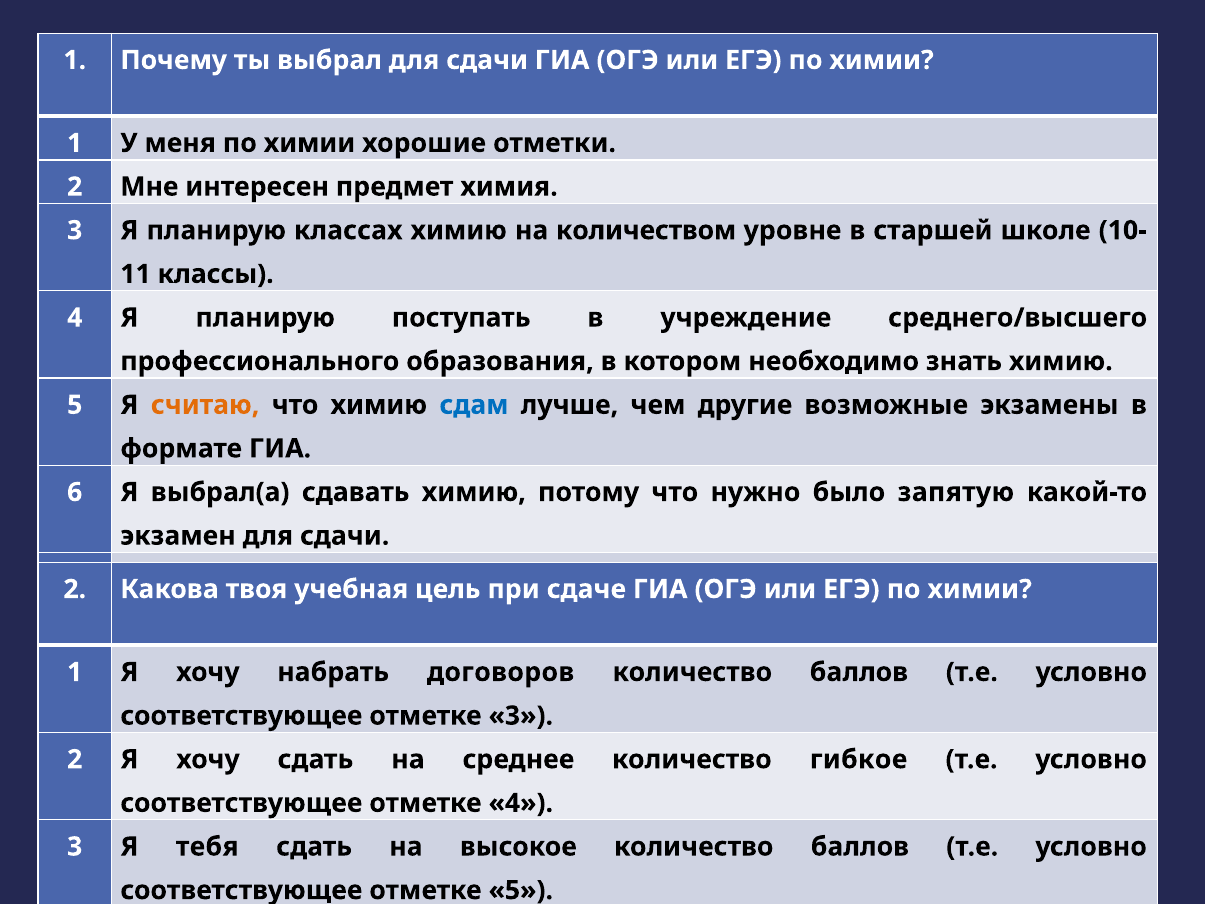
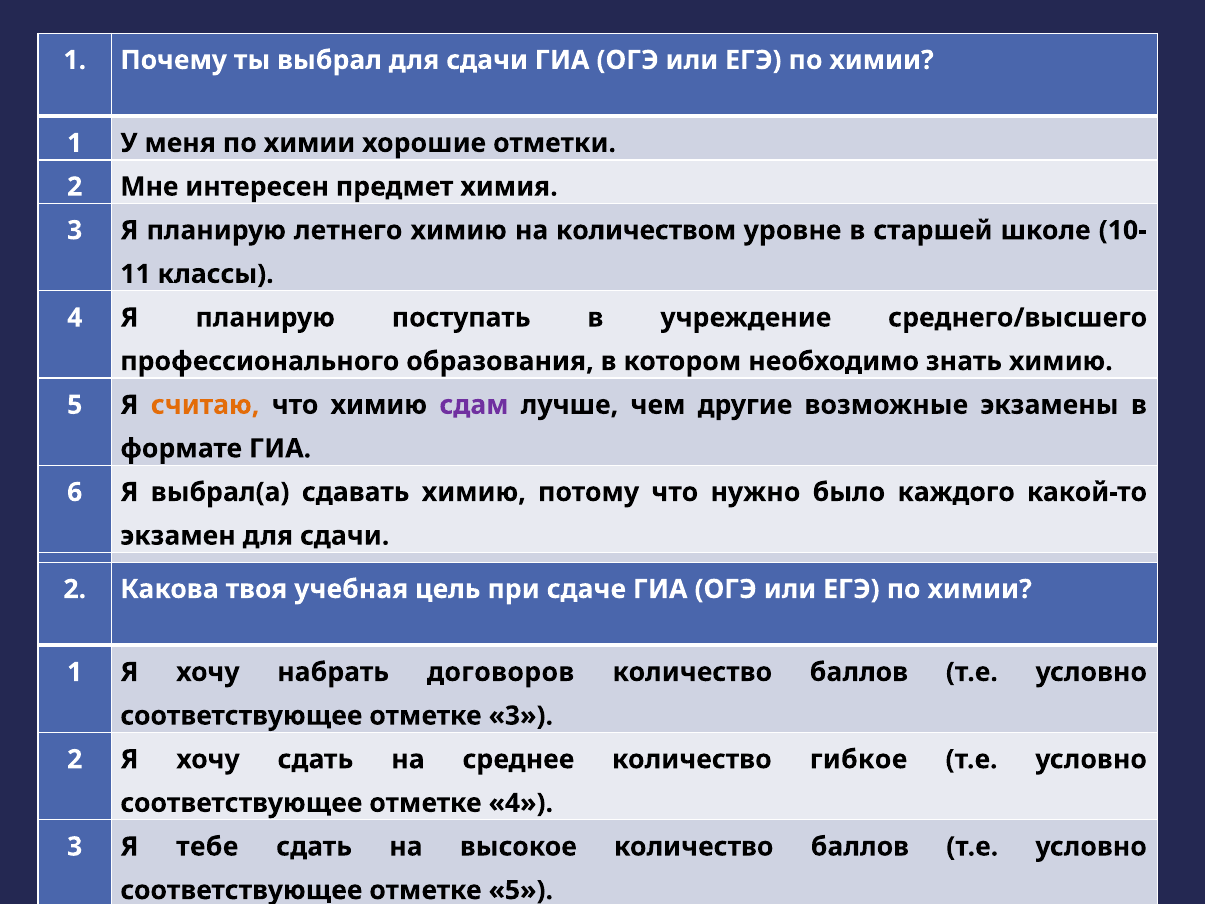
классах: классах -> летнего
сдам colour: blue -> purple
запятую: запятую -> каждого
тебя: тебя -> тебе
